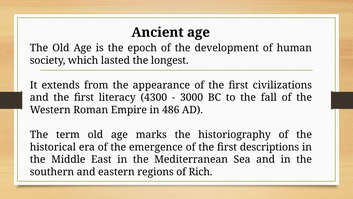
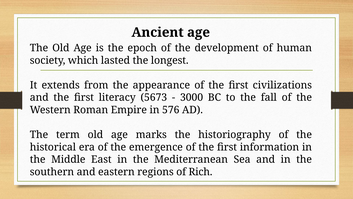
4300: 4300 -> 5673
486: 486 -> 576
descriptions: descriptions -> information
